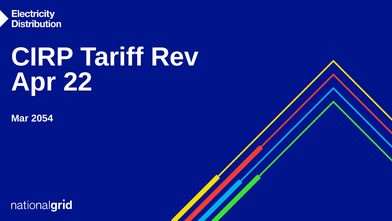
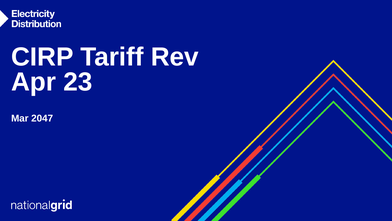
22: 22 -> 23
2054: 2054 -> 2047
